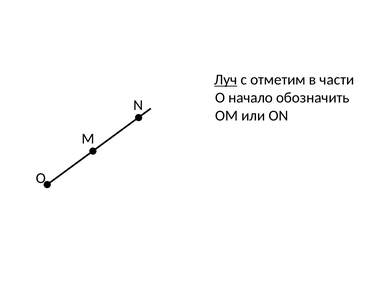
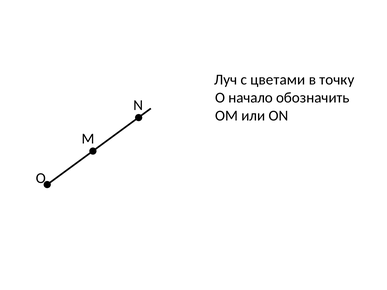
Луч underline: present -> none
отметим: отметим -> цветами
части: части -> точку
